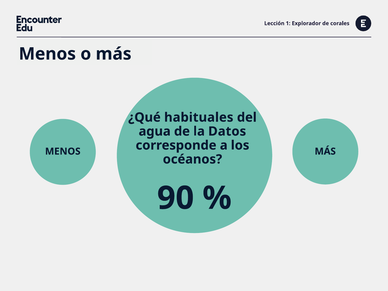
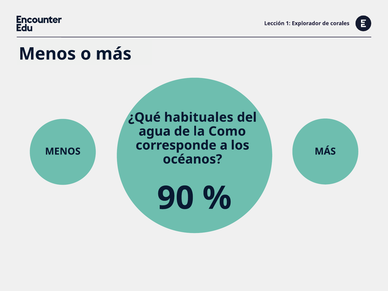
Datos: Datos -> Como
